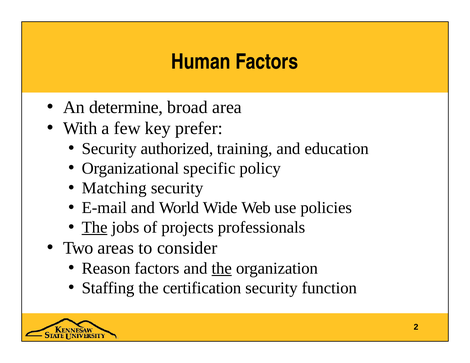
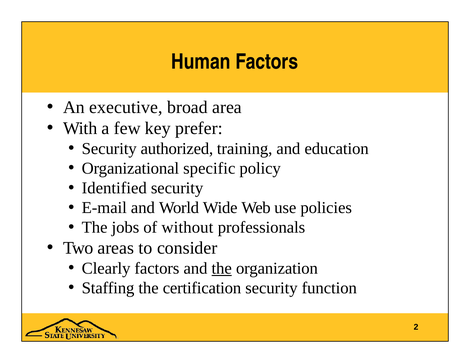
determine: determine -> executive
Matching: Matching -> Identified
The at (95, 228) underline: present -> none
projects: projects -> without
Reason: Reason -> Clearly
